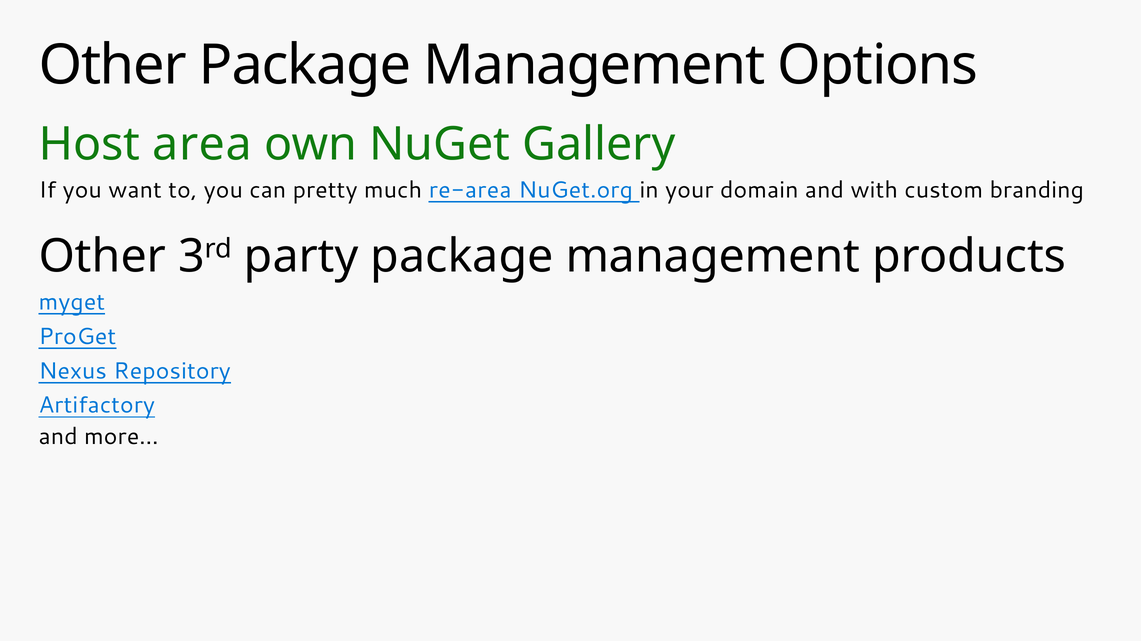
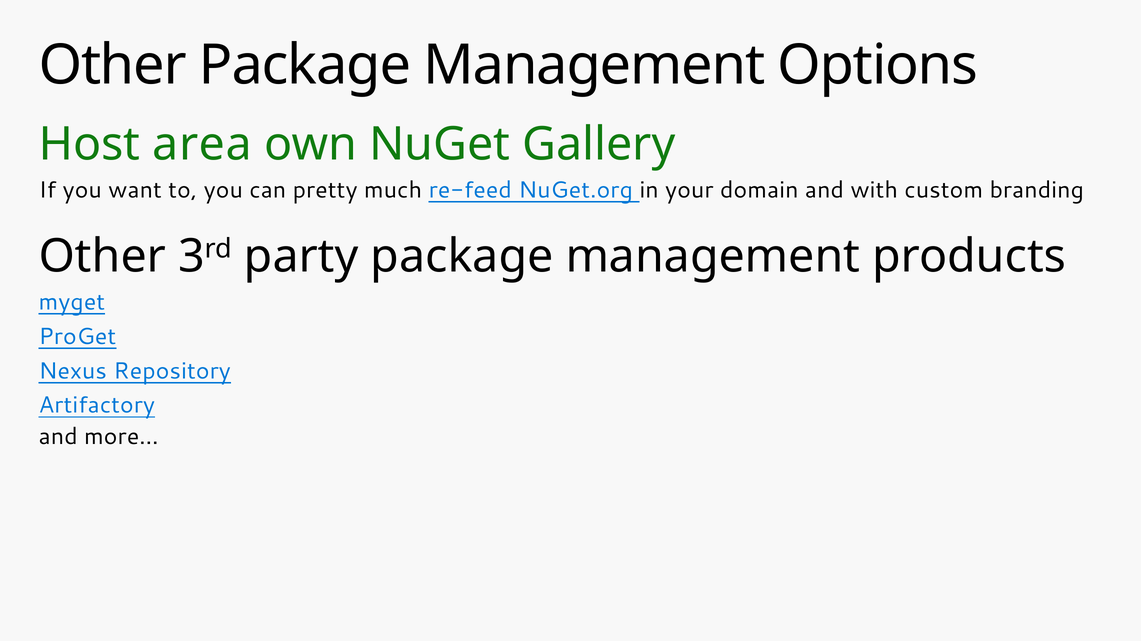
re-area: re-area -> re-feed
